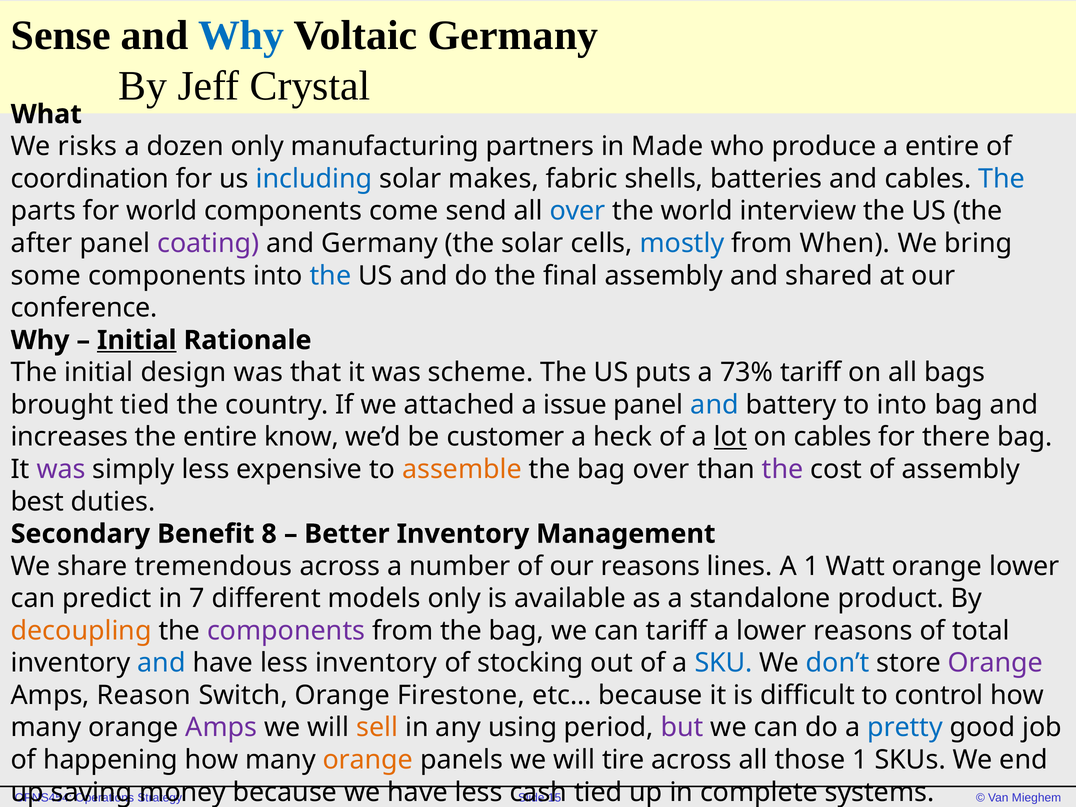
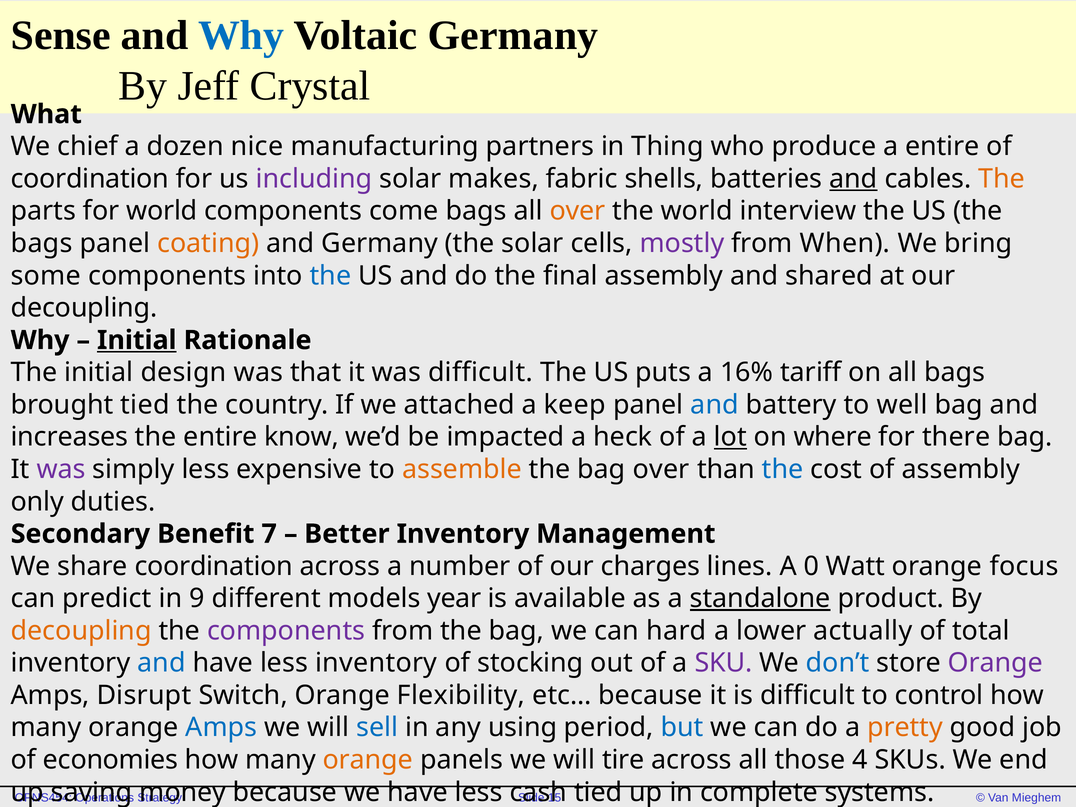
risks: risks -> chief
dozen only: only -> nice
Made: Made -> Thing
including colour: blue -> purple
and at (853, 179) underline: none -> present
The at (1002, 179) colour: blue -> orange
come send: send -> bags
over at (578, 211) colour: blue -> orange
after at (42, 243): after -> bags
coating colour: purple -> orange
mostly colour: blue -> purple
conference at (84, 308): conference -> decoupling
was scheme: scheme -> difficult
73%: 73% -> 16%
issue: issue -> keep
to into: into -> well
customer: customer -> impacted
on cables: cables -> where
the at (783, 469) colour: purple -> blue
best: best -> only
8: 8 -> 7
share tremendous: tremendous -> coordination
our reasons: reasons -> charges
A 1: 1 -> 0
orange lower: lower -> focus
7: 7 -> 9
models only: only -> year
standalone underline: none -> present
can tariff: tariff -> hard
lower reasons: reasons -> actually
SKU colour: blue -> purple
Reason: Reason -> Disrupt
Firestone: Firestone -> Flexibility
Amps at (221, 728) colour: purple -> blue
sell colour: orange -> blue
but colour: purple -> blue
pretty colour: blue -> orange
happening: happening -> economies
those 1: 1 -> 4
